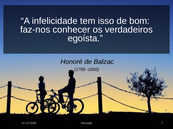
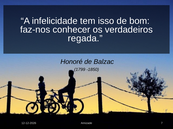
egoísta: egoísta -> regada
